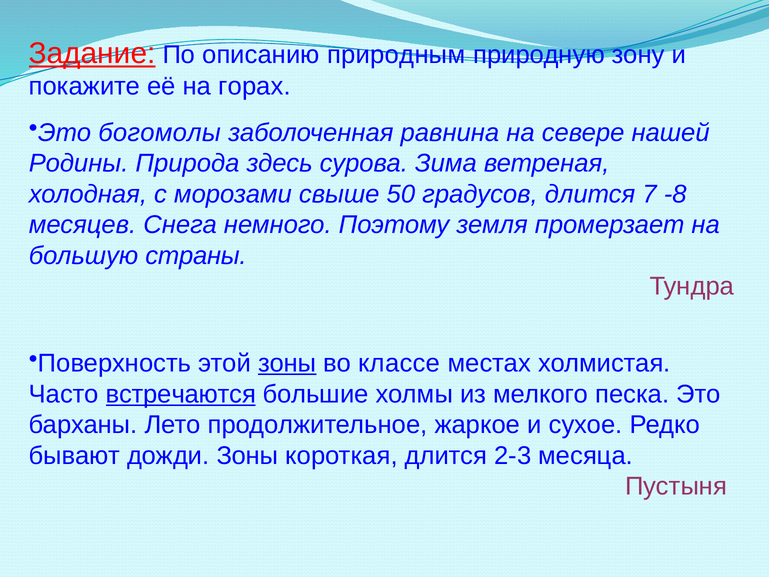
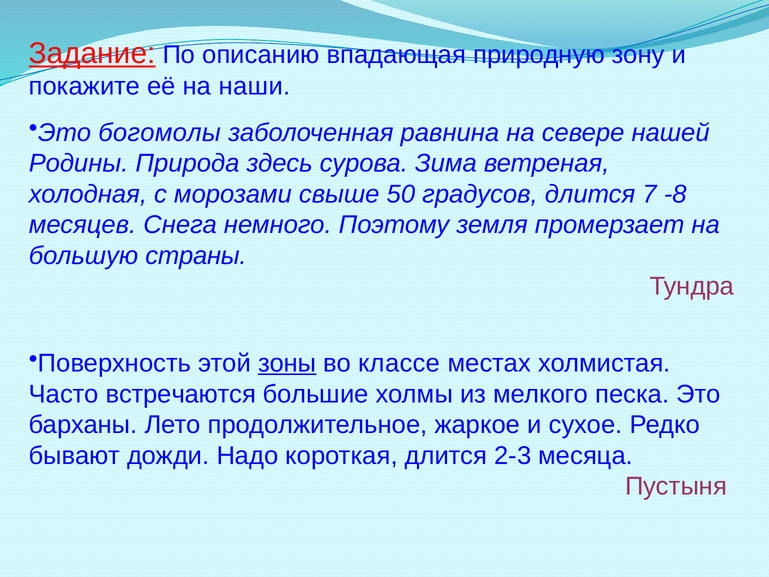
природным: природным -> впадающая
горах: горах -> наши
встречаются underline: present -> none
дожди Зоны: Зоны -> Надо
